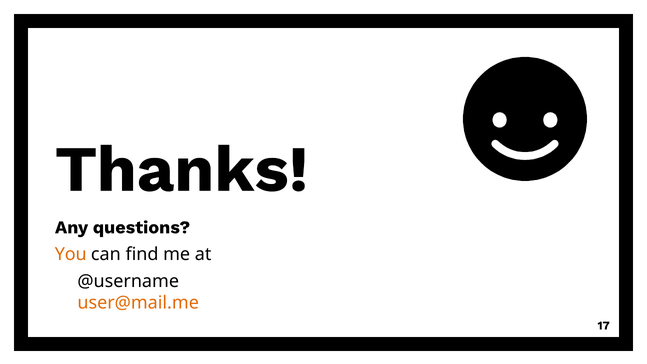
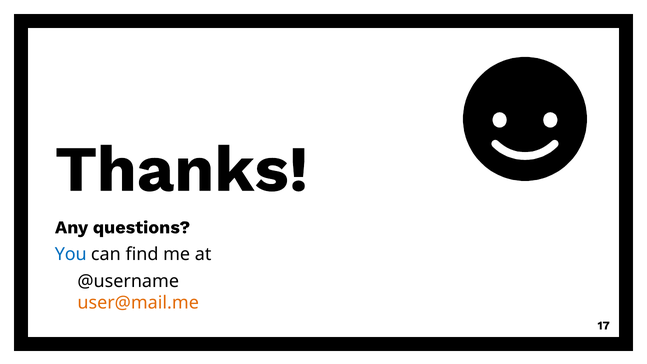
You colour: orange -> blue
